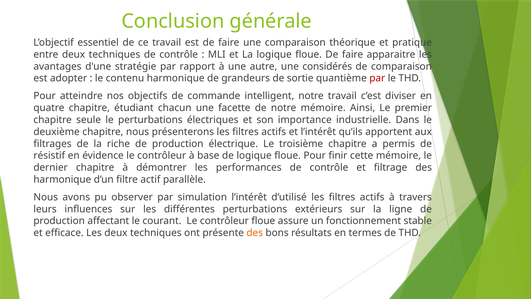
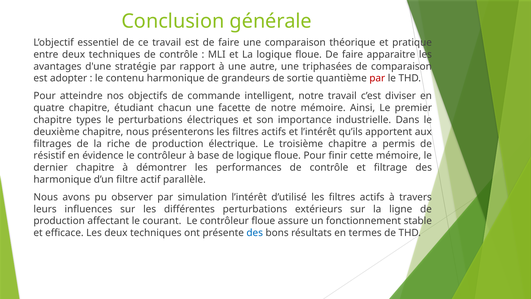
considérés: considérés -> triphasées
seule: seule -> types
des at (255, 233) colour: orange -> blue
